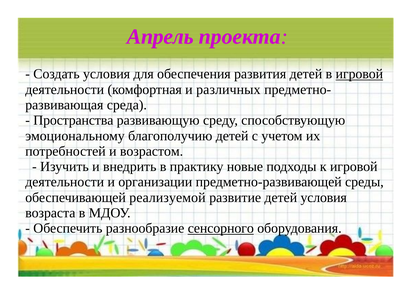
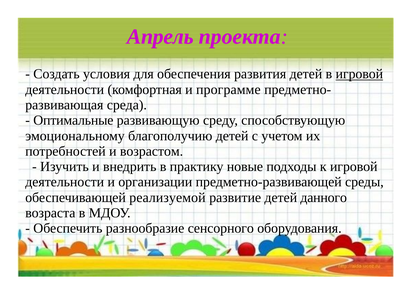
различных: различных -> программе
Пространства: Пространства -> Оптимальные
детей условия: условия -> данного
сенсорного underline: present -> none
